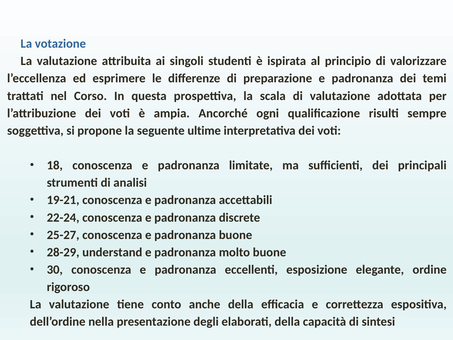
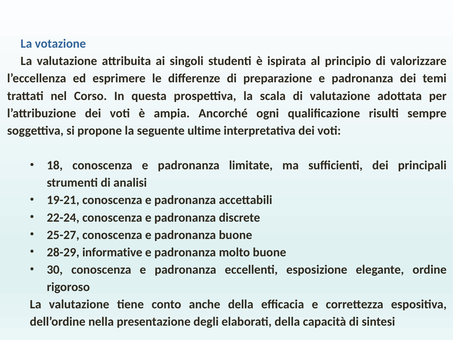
understand: understand -> informative
